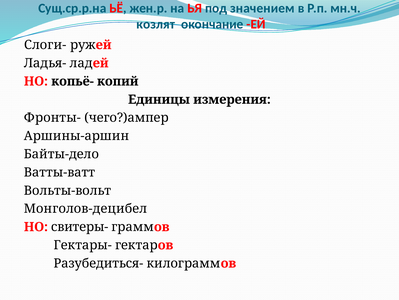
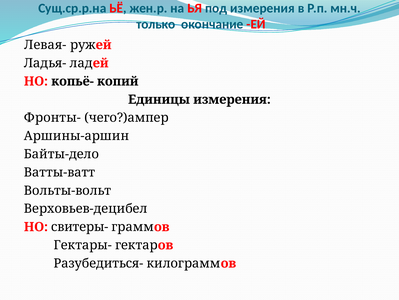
под значением: значением -> измерения
козлят: козлят -> только
Слоги-: Слоги- -> Левая-
Монголов-децибел: Монголов-децибел -> Верховьев-децибел
